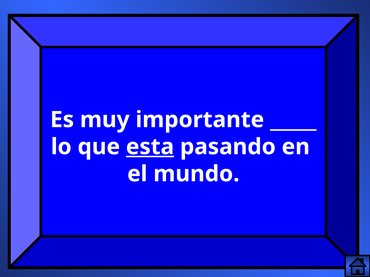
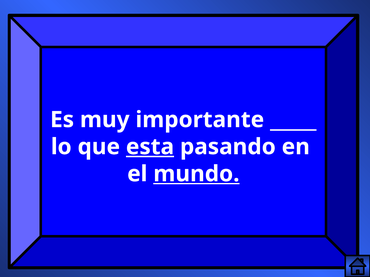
mundo underline: none -> present
